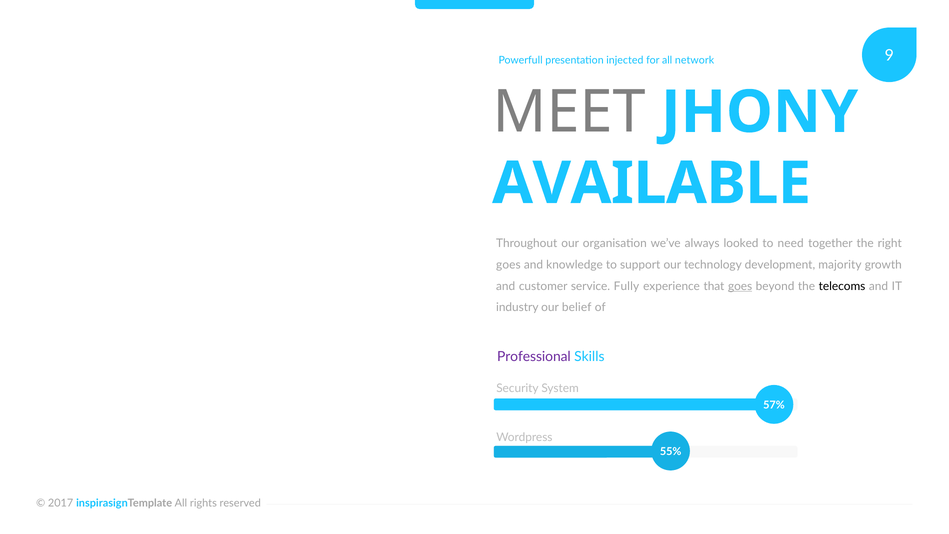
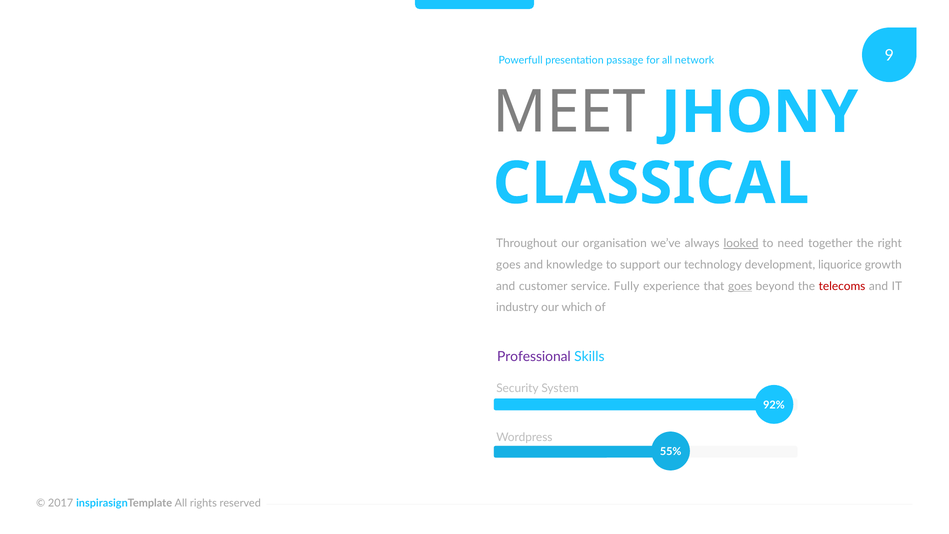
injected: injected -> passage
AVAILABLE: AVAILABLE -> CLASSICAL
looked underline: none -> present
majority: majority -> liquorice
telecoms colour: black -> red
belief: belief -> which
57%: 57% -> 92%
